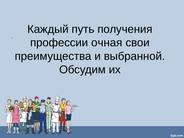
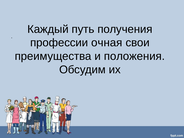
выбранной: выбранной -> положения
